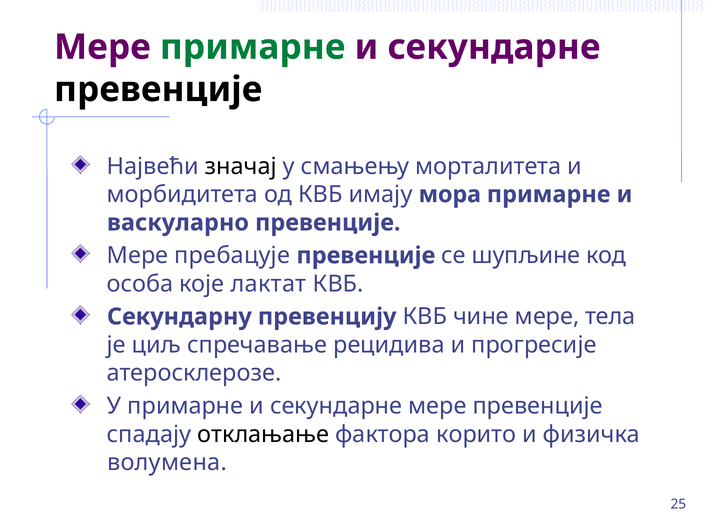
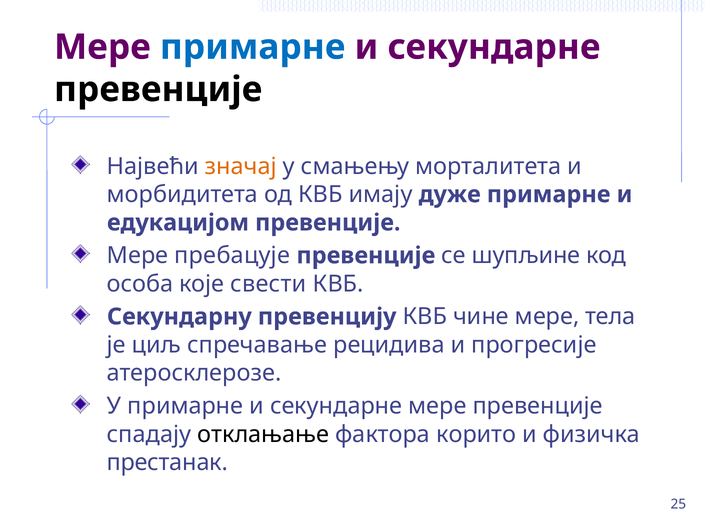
примарне at (253, 47) colour: green -> blue
значај colour: black -> orange
мора: мора -> дуже
васкуларно: васкуларно -> едукацијом
лактат: лактат -> свести
волумена: волумена -> престанак
